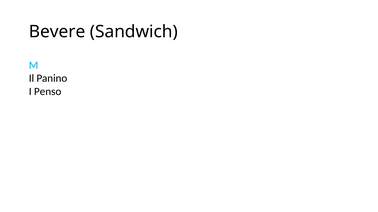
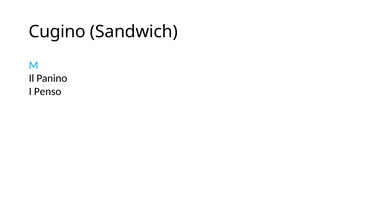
Bevere: Bevere -> Cugino
